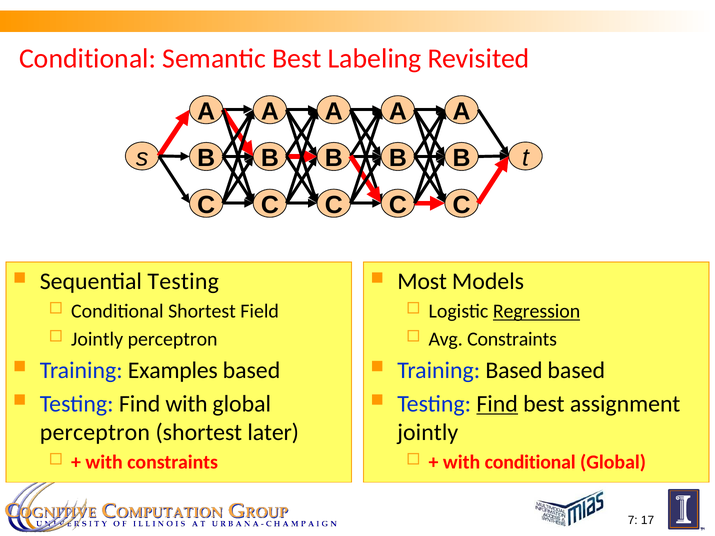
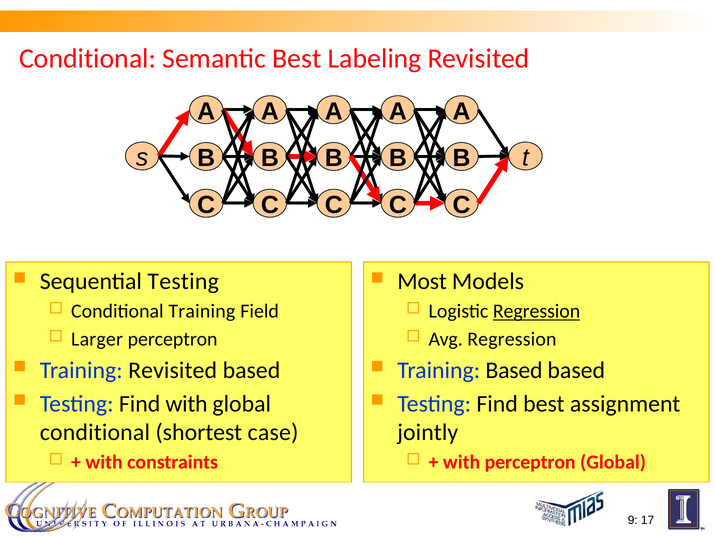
Conditional Shortest: Shortest -> Training
Jointly at (97, 339): Jointly -> Larger
Avg Constraints: Constraints -> Regression
Training Examples: Examples -> Revisited
Find at (497, 404) underline: present -> none
perceptron at (95, 433): perceptron -> conditional
later: later -> case
with conditional: conditional -> perceptron
7: 7 -> 9
